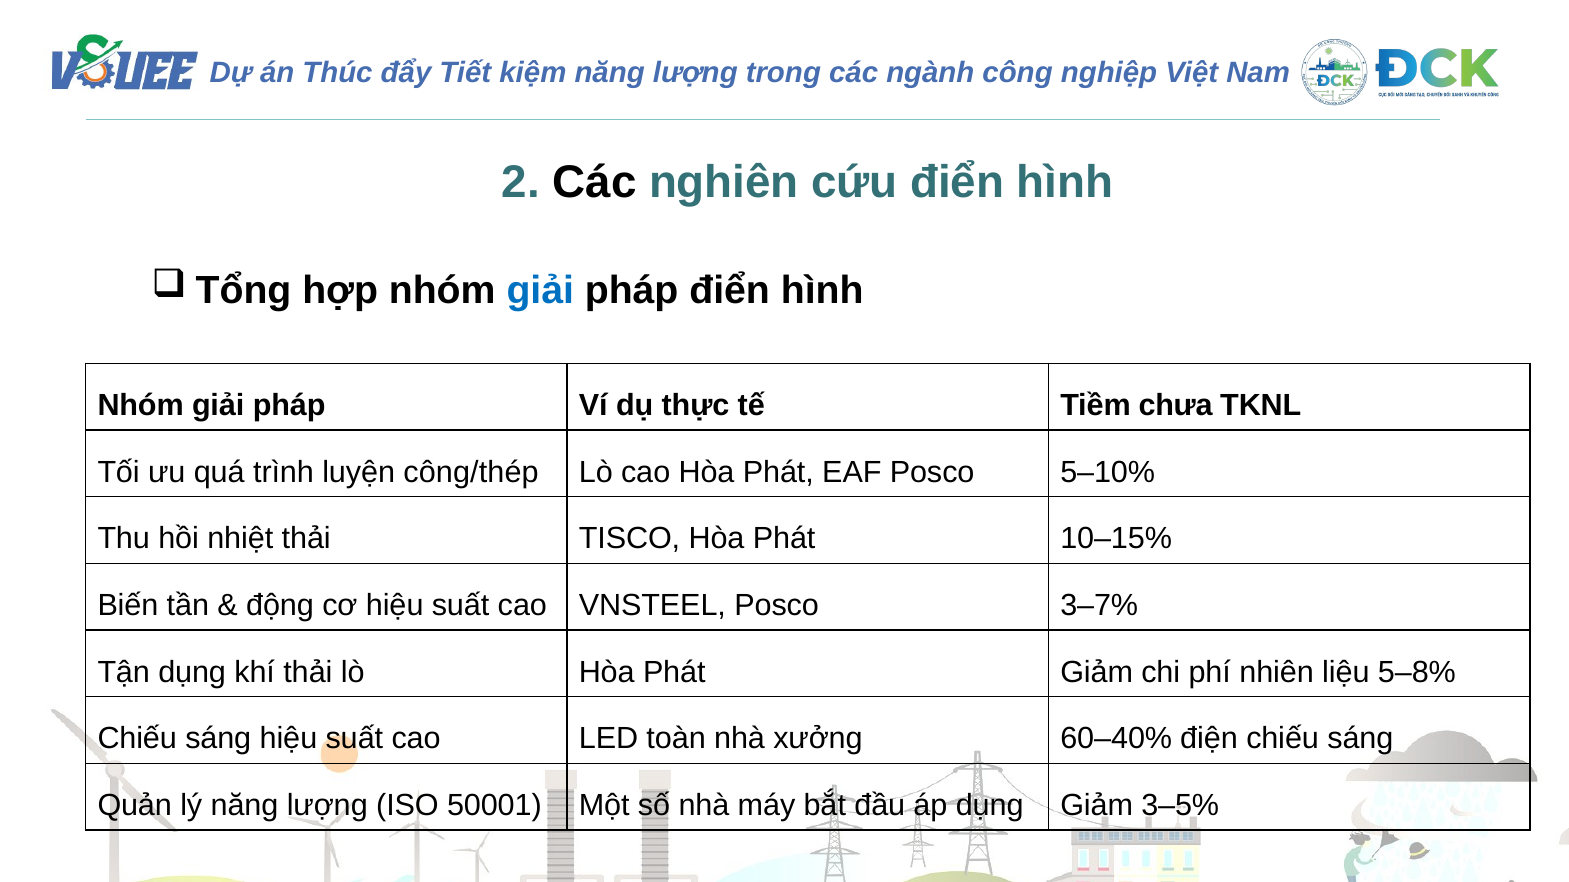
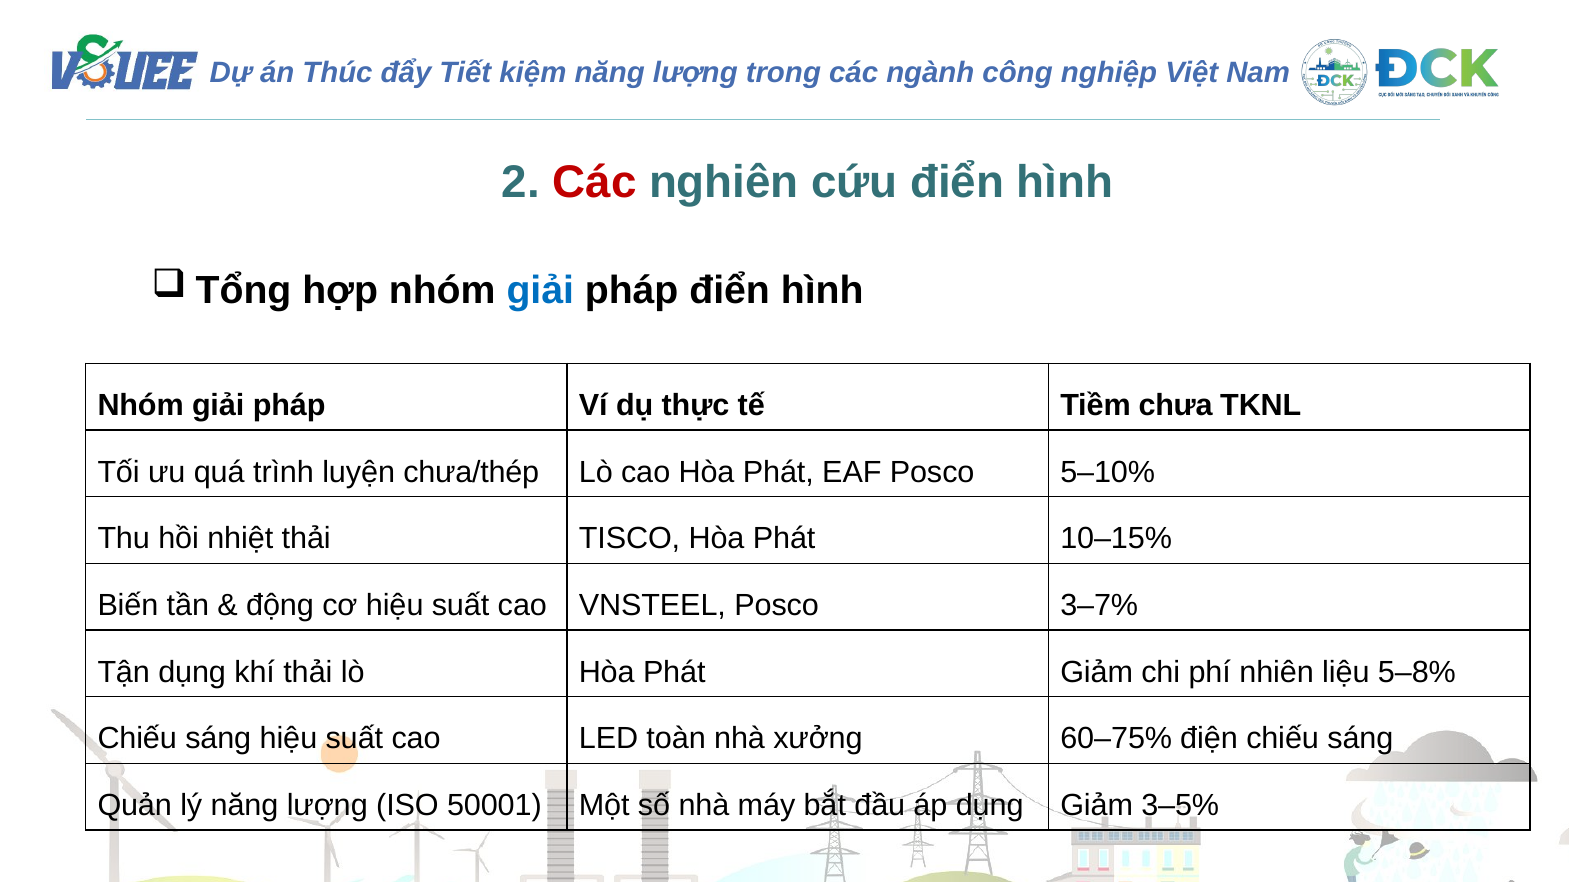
Các at (595, 183) colour: black -> red
công/thép: công/thép -> chưa/thép
60–40%: 60–40% -> 60–75%
